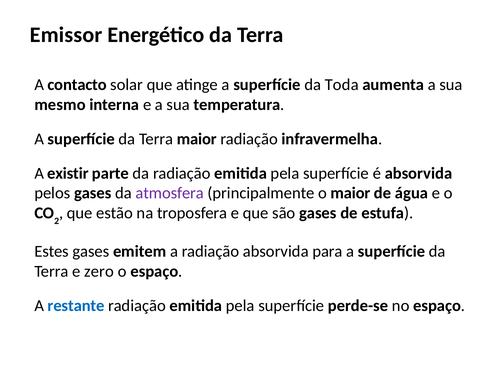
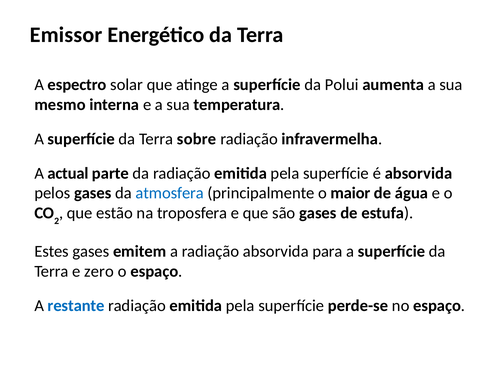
contacto: contacto -> espectro
Toda: Toda -> Polui
Terra maior: maior -> sobre
existir: existir -> actual
atmosfera colour: purple -> blue
